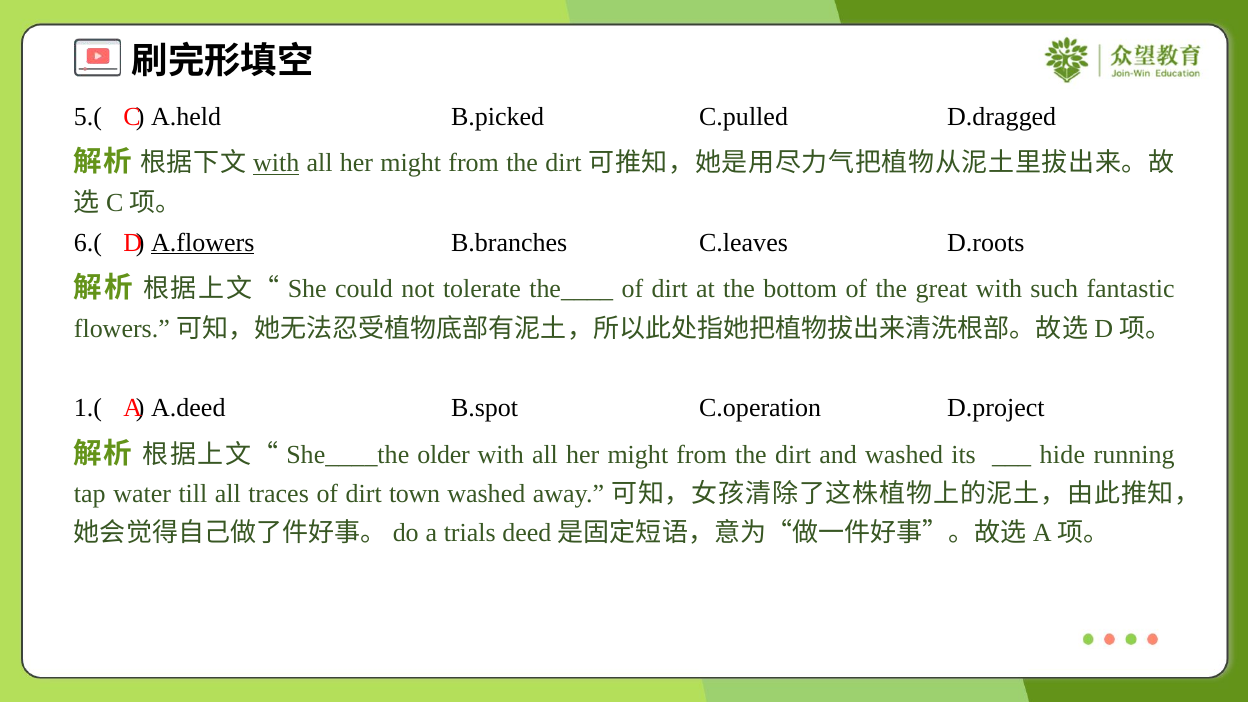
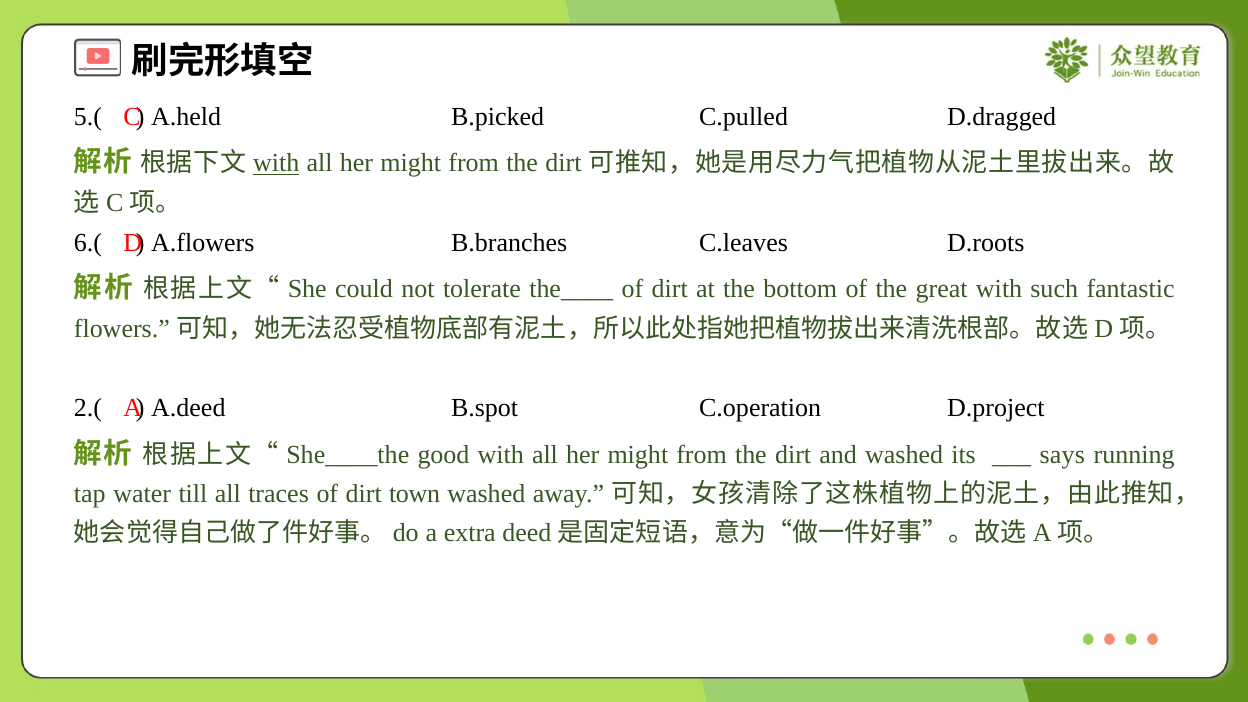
A.flowers underline: present -> none
1.(: 1.( -> 2.(
older: older -> good
hide: hide -> says
trials: trials -> extra
